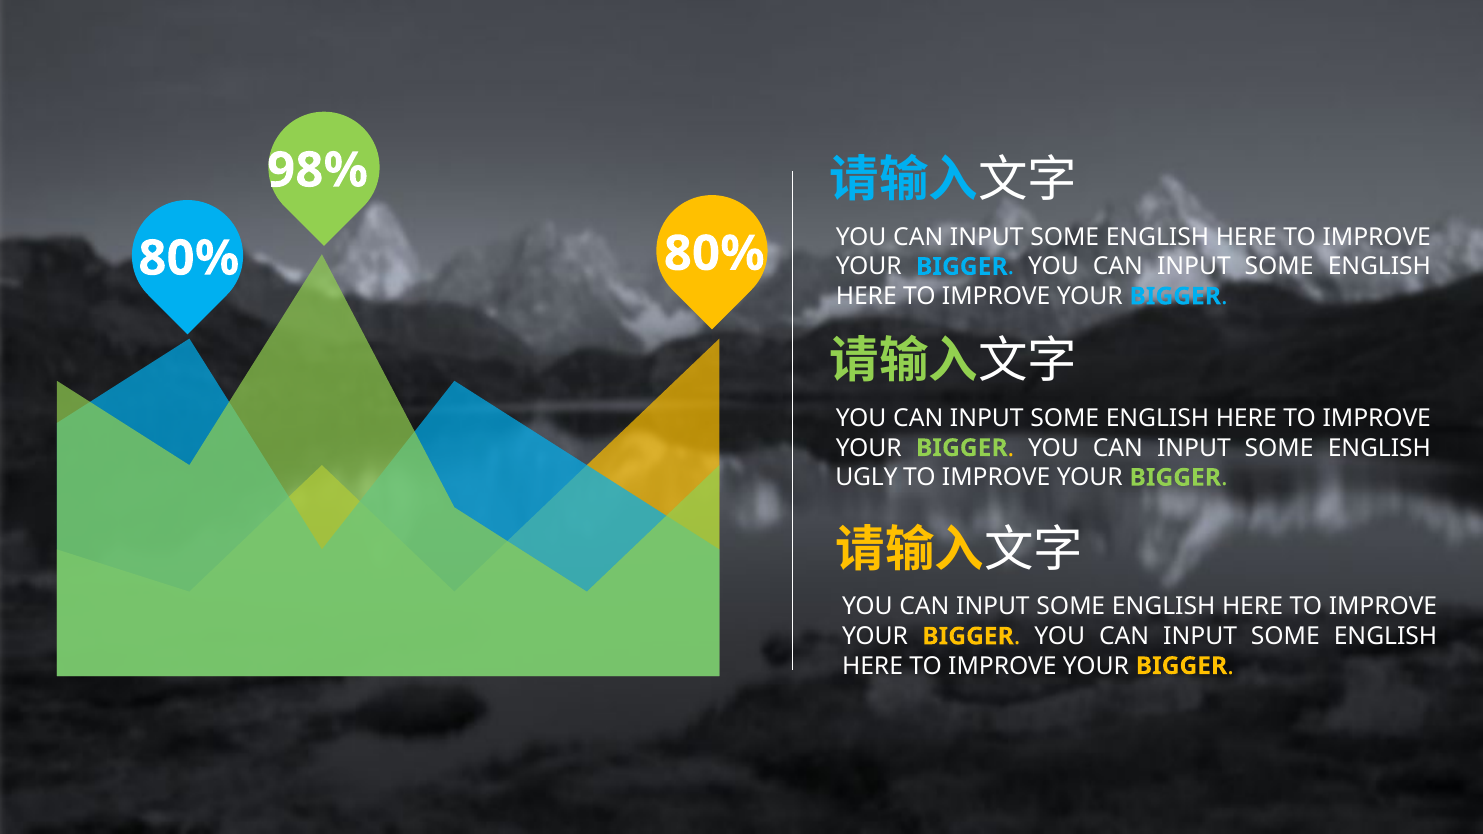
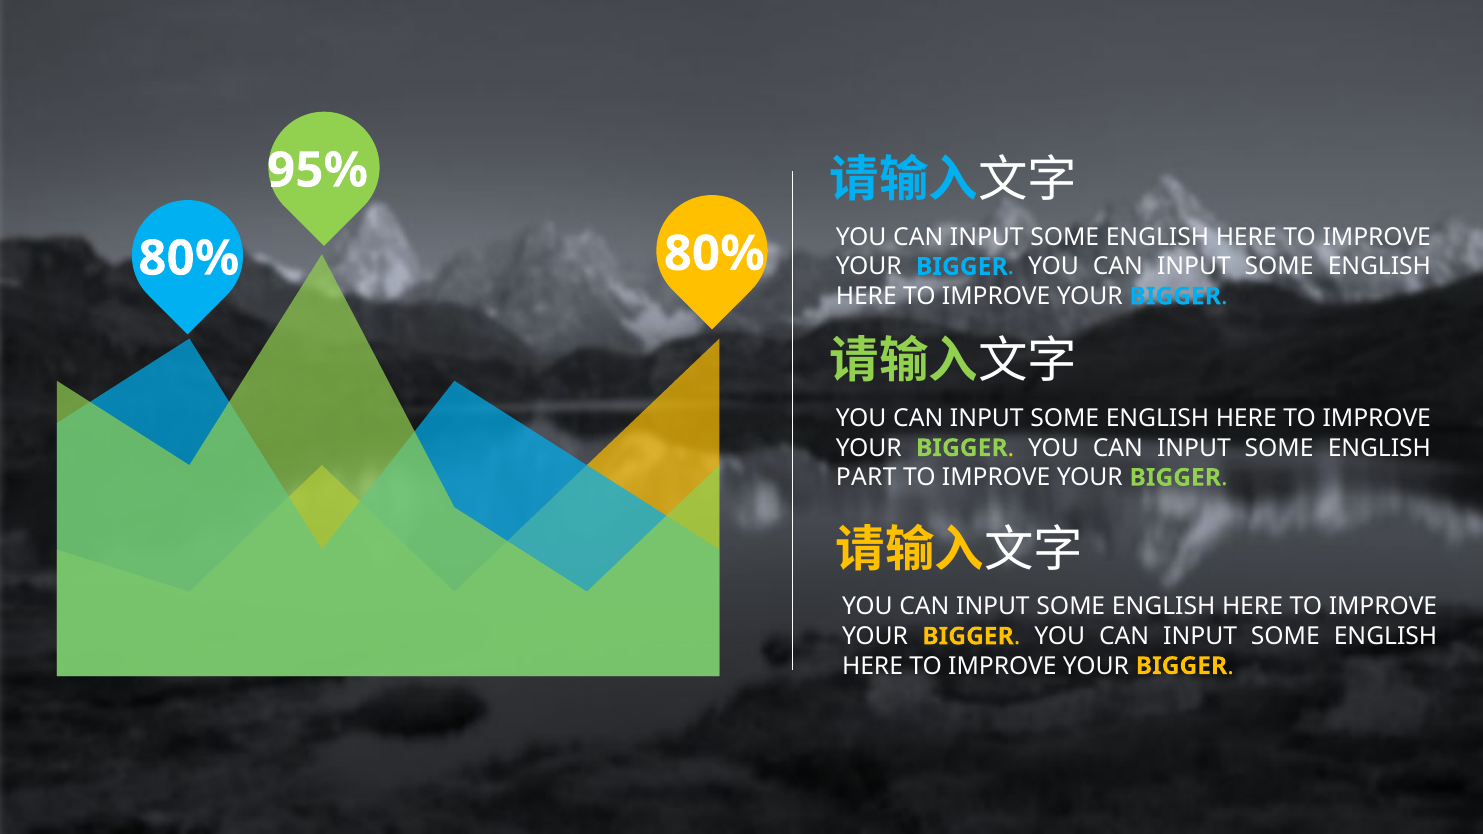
98%: 98% -> 95%
UGLY: UGLY -> PART
